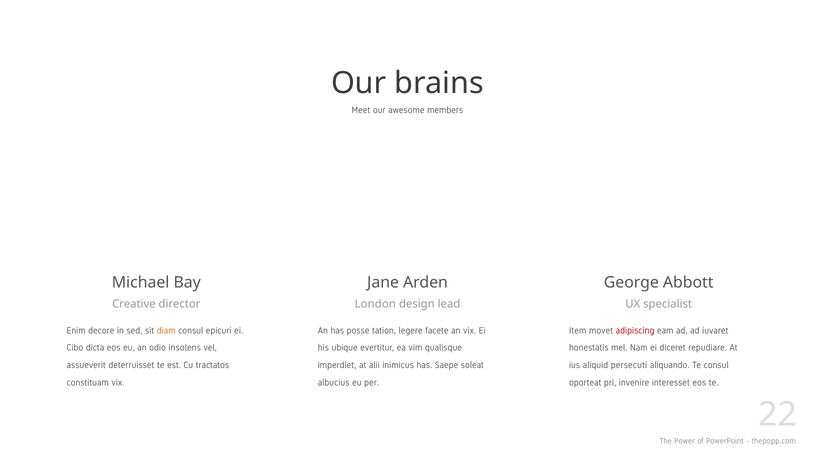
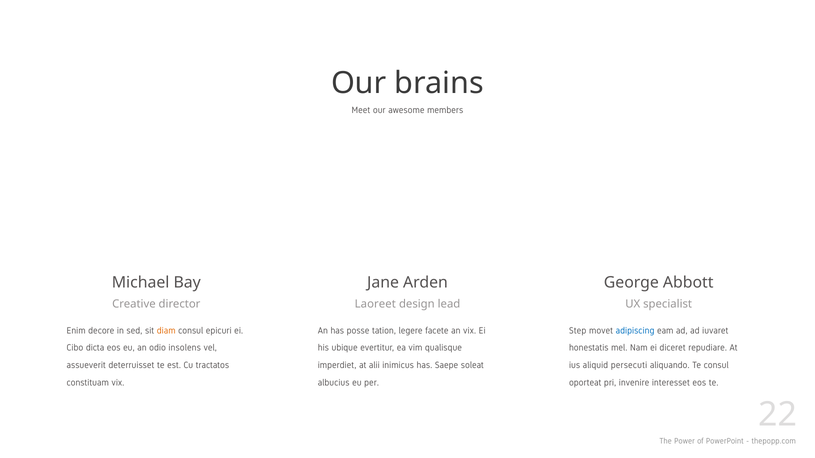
London: London -> Laoreet
Item: Item -> Step
adipiscing colour: red -> blue
